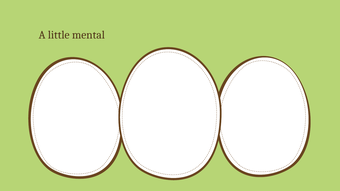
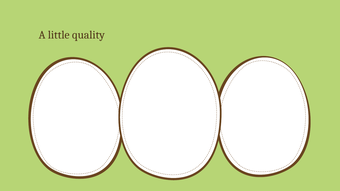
mental: mental -> quality
